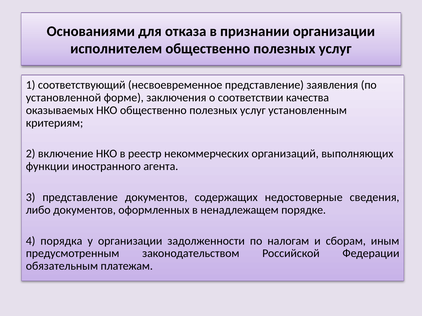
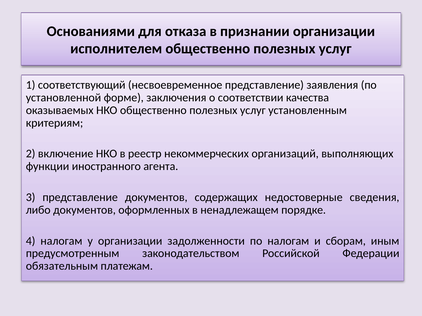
4 порядка: порядка -> налогам
